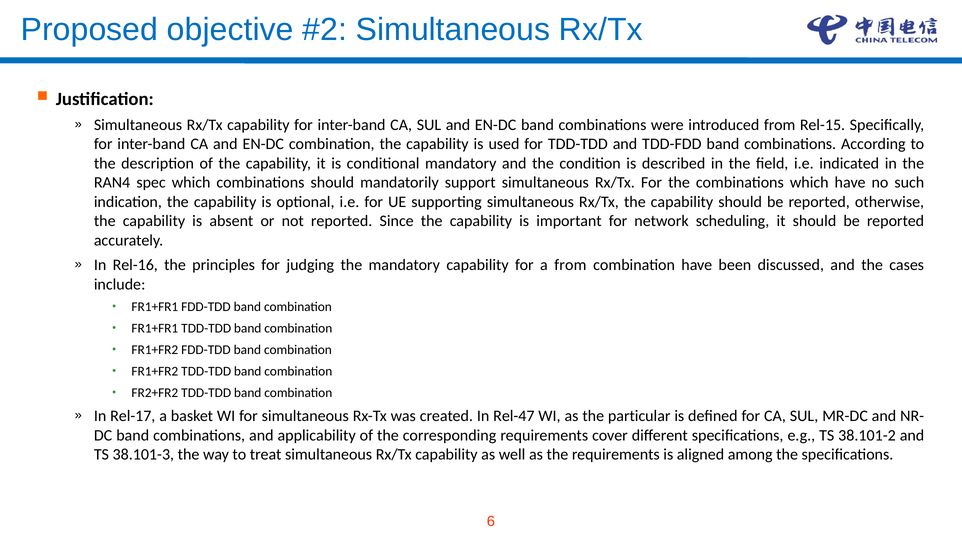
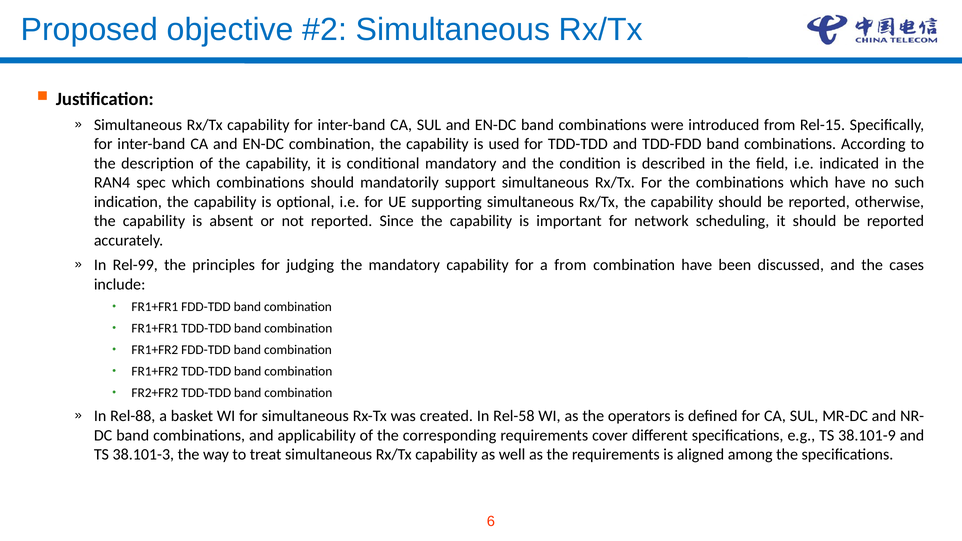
Rel-16: Rel-16 -> Rel-99
Rel-17: Rel-17 -> Rel-88
Rel-47: Rel-47 -> Rel-58
particular: particular -> operators
38.101-2: 38.101-2 -> 38.101-9
